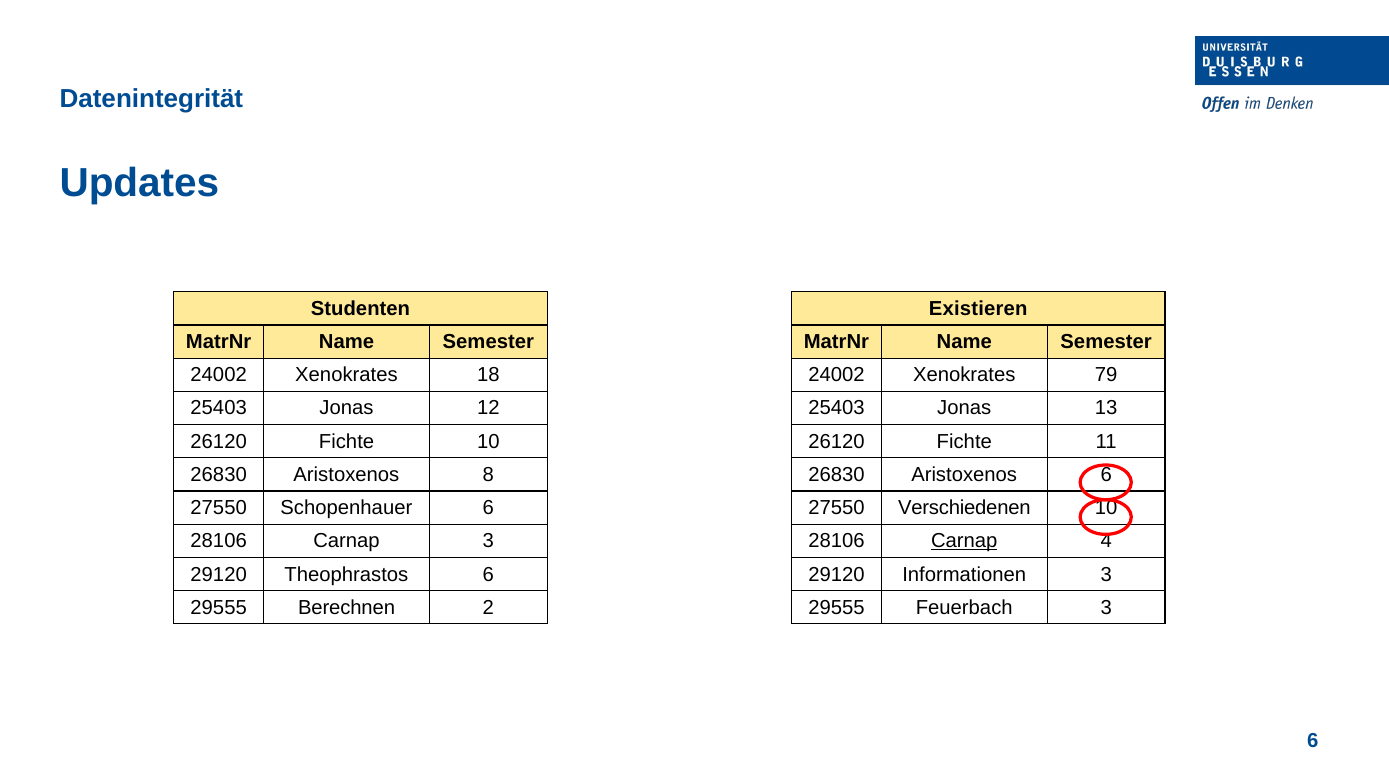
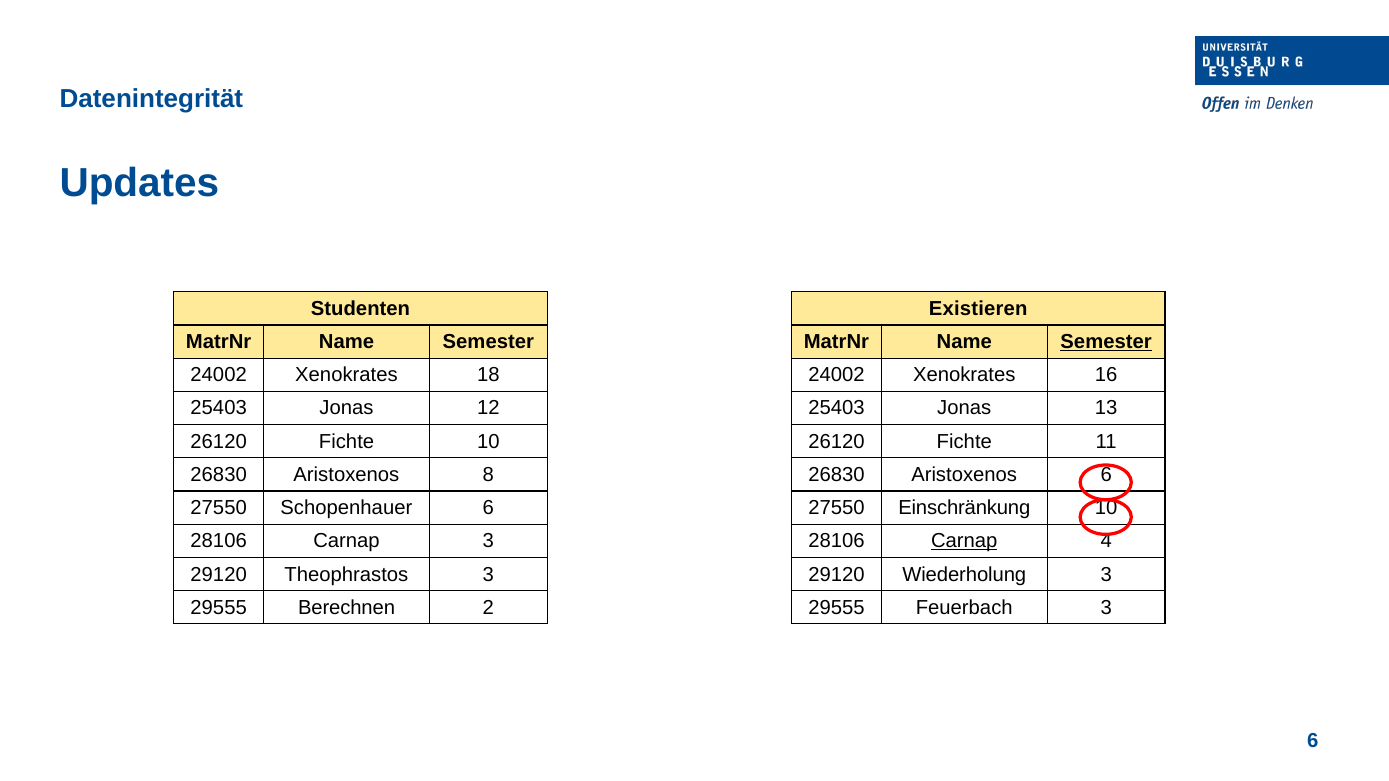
Semester at (1106, 342) underline: none -> present
79: 79 -> 16
Verschiedenen: Verschiedenen -> Einschränkung
Theophrastos 6: 6 -> 3
Informationen: Informationen -> Wiederholung
